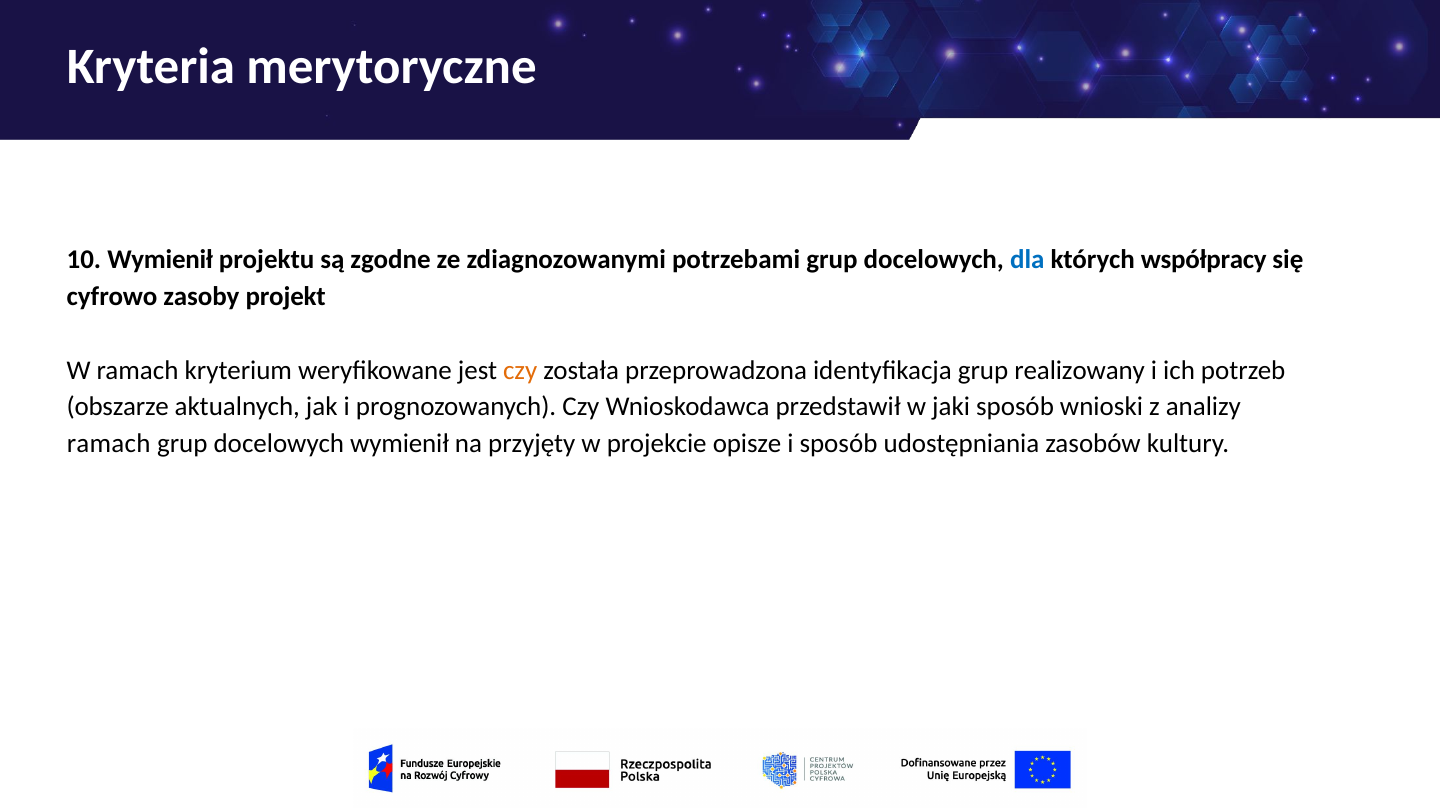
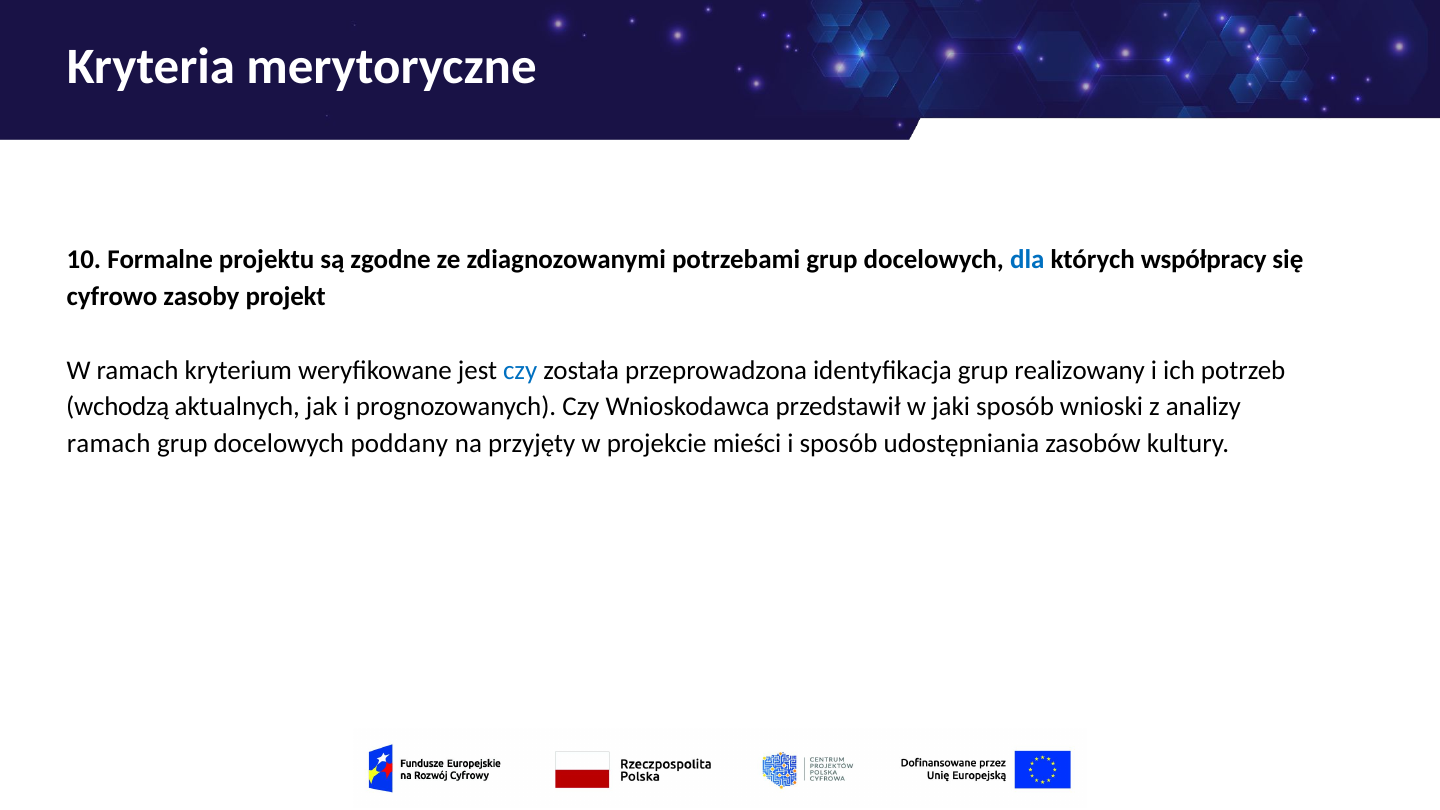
10 Wymienił: Wymienił -> Formalne
czy at (520, 370) colour: orange -> blue
obszarze: obszarze -> wchodzą
docelowych wymienił: wymienił -> poddany
opisze: opisze -> mieści
